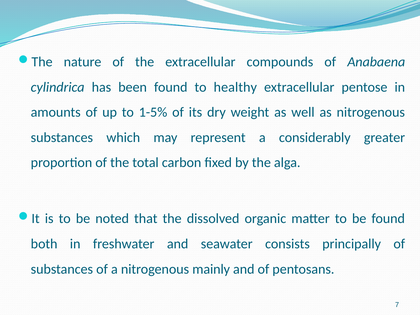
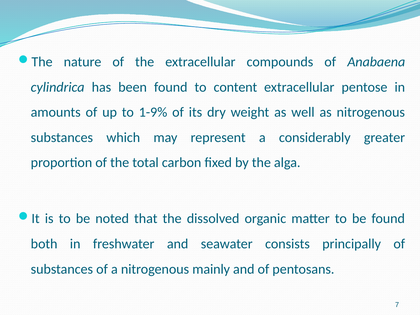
healthy: healthy -> content
1-5%: 1-5% -> 1-9%
